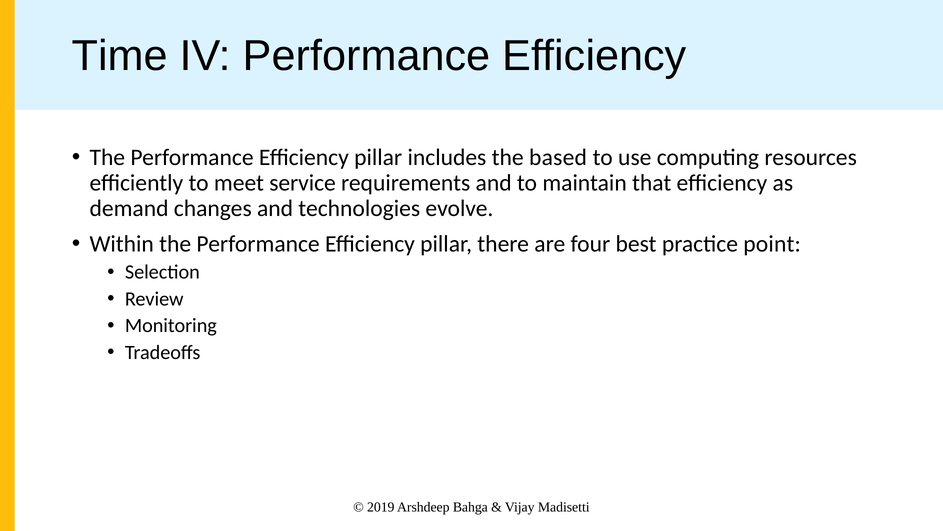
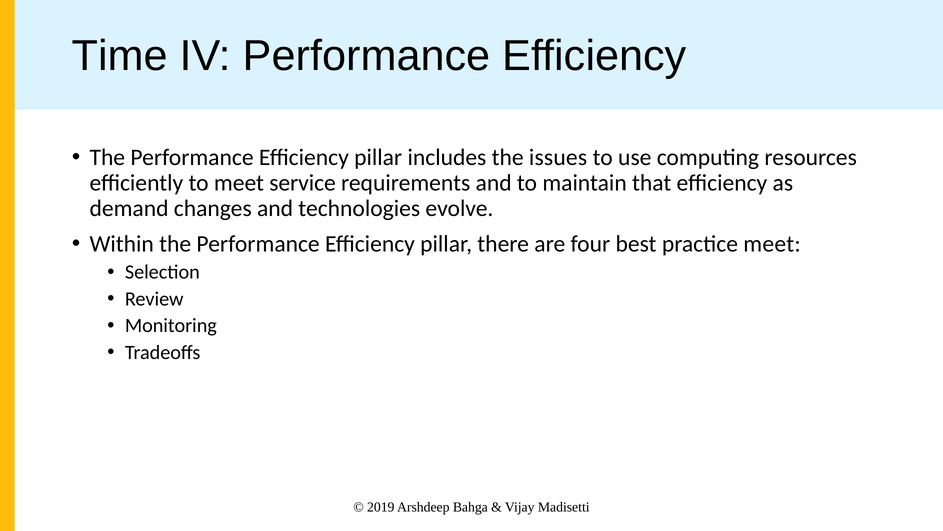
based: based -> issues
practice point: point -> meet
